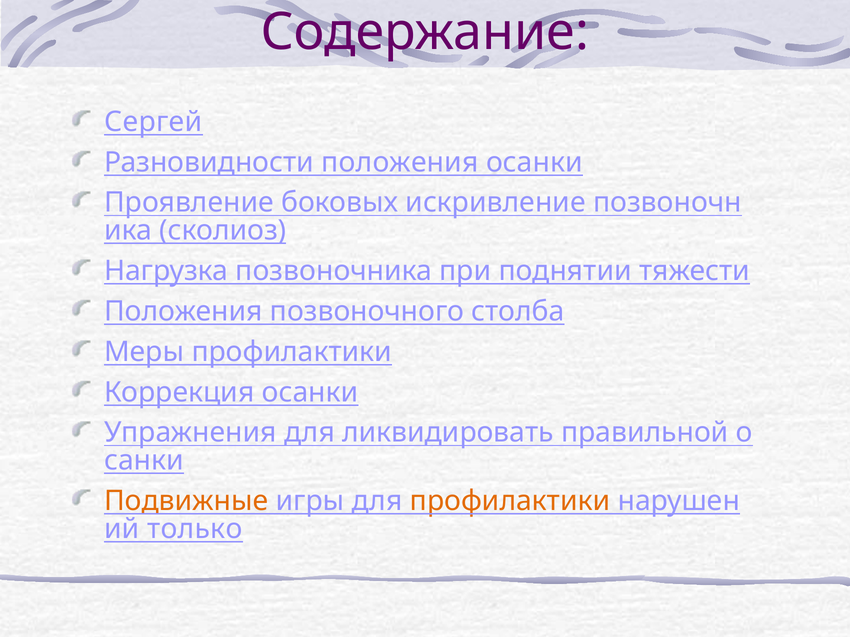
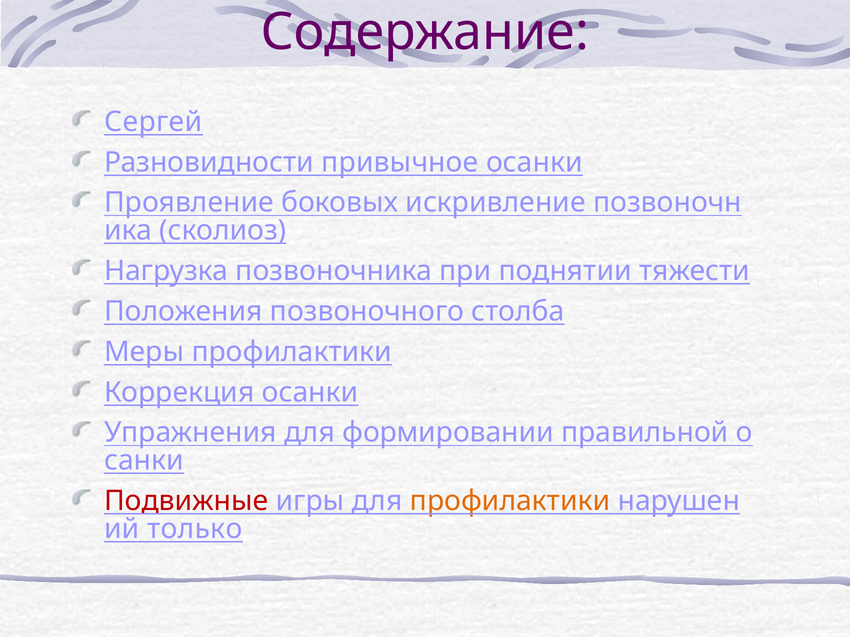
Разновидности положения: положения -> привычное
ликвидировать: ликвидировать -> формировании
Подвижные colour: orange -> red
